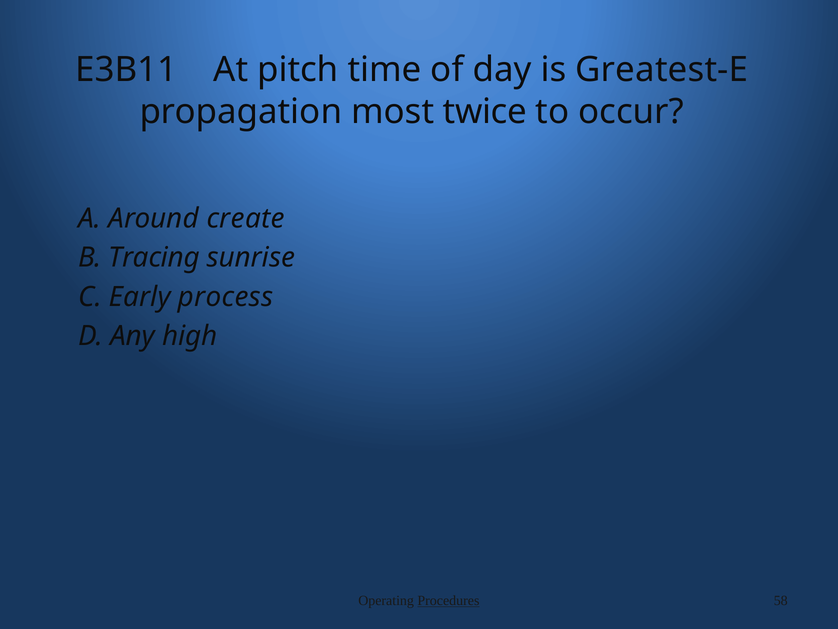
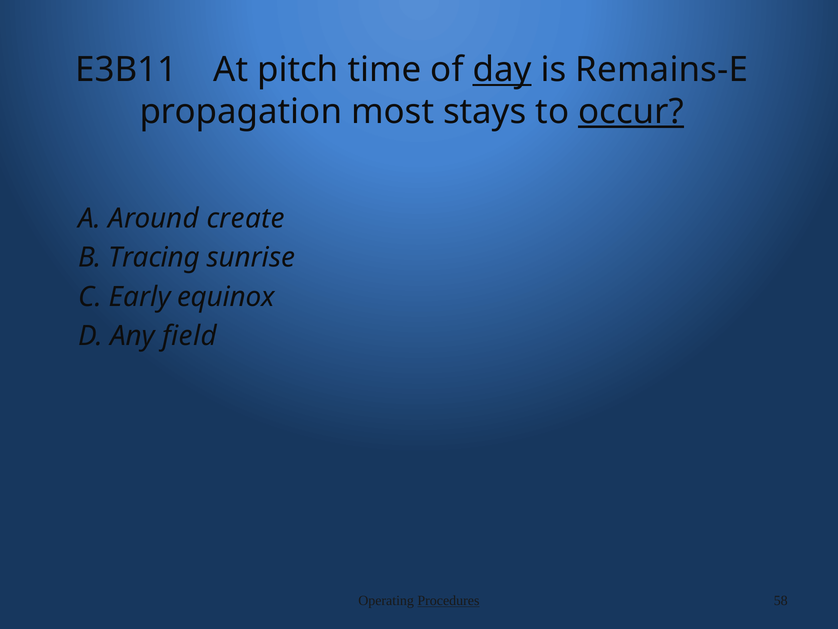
day underline: none -> present
Greatest-E: Greatest-E -> Remains-E
twice: twice -> stays
occur underline: none -> present
process: process -> equinox
high: high -> field
